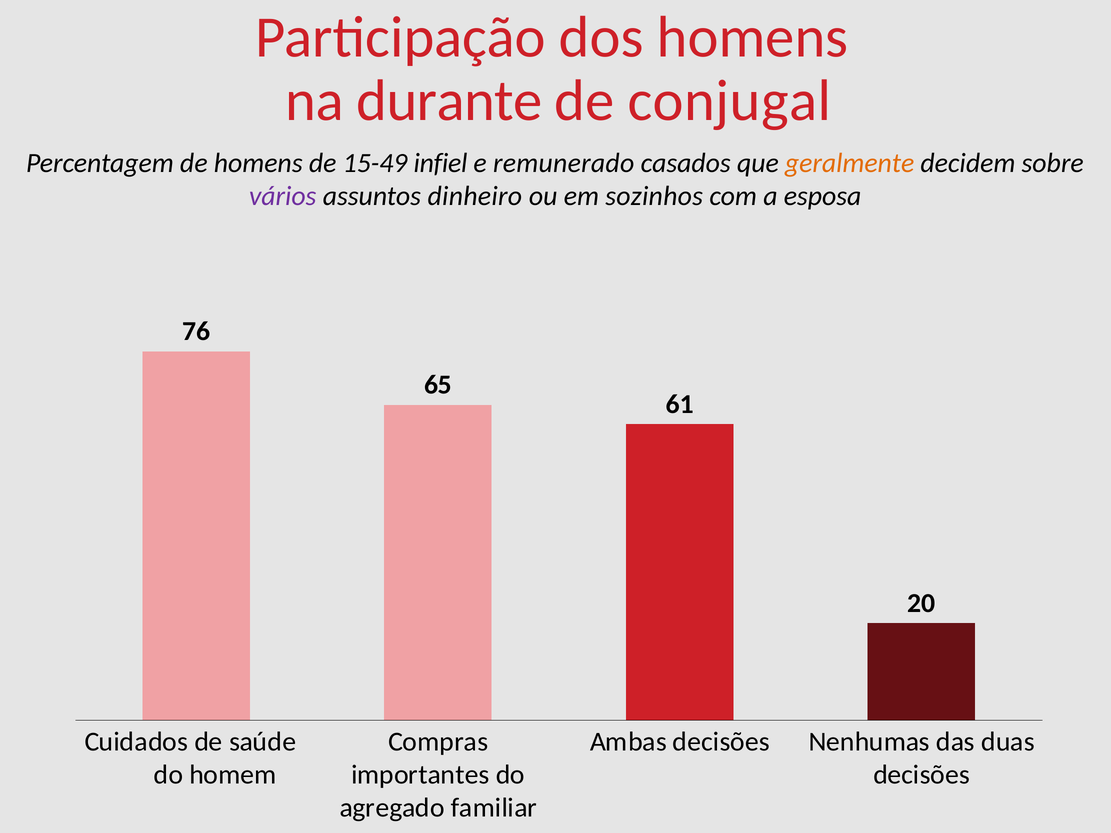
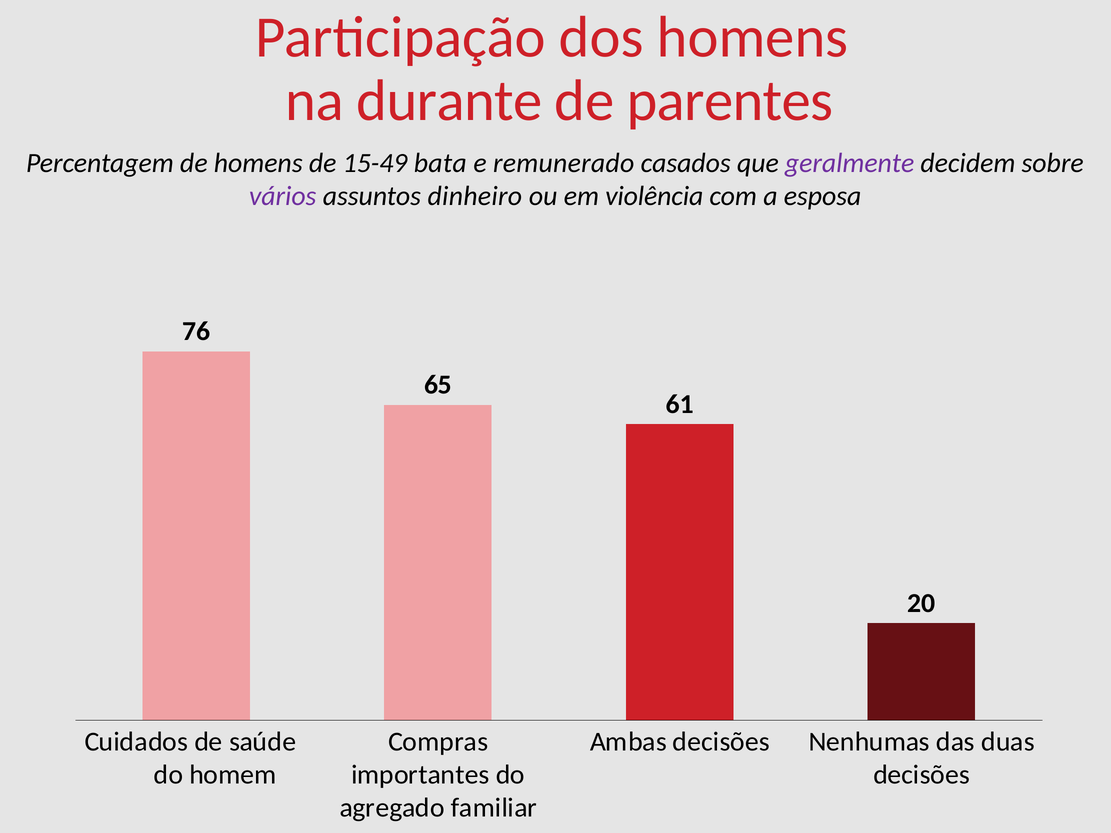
conjugal: conjugal -> parentes
infiel: infiel -> bata
geralmente colour: orange -> purple
sozinhos: sozinhos -> violência
